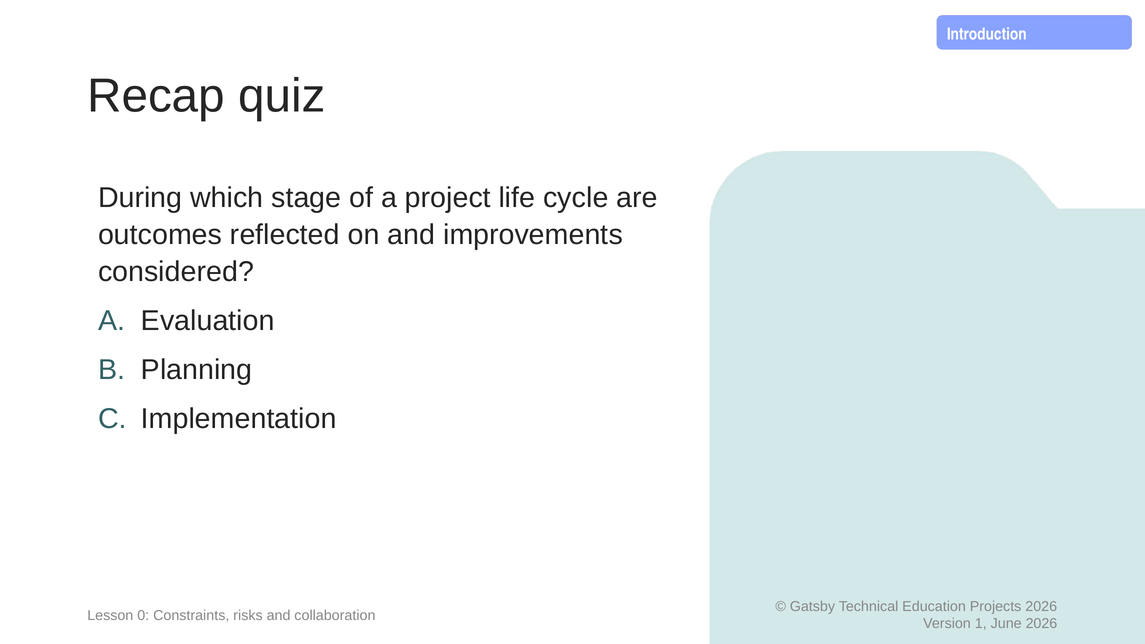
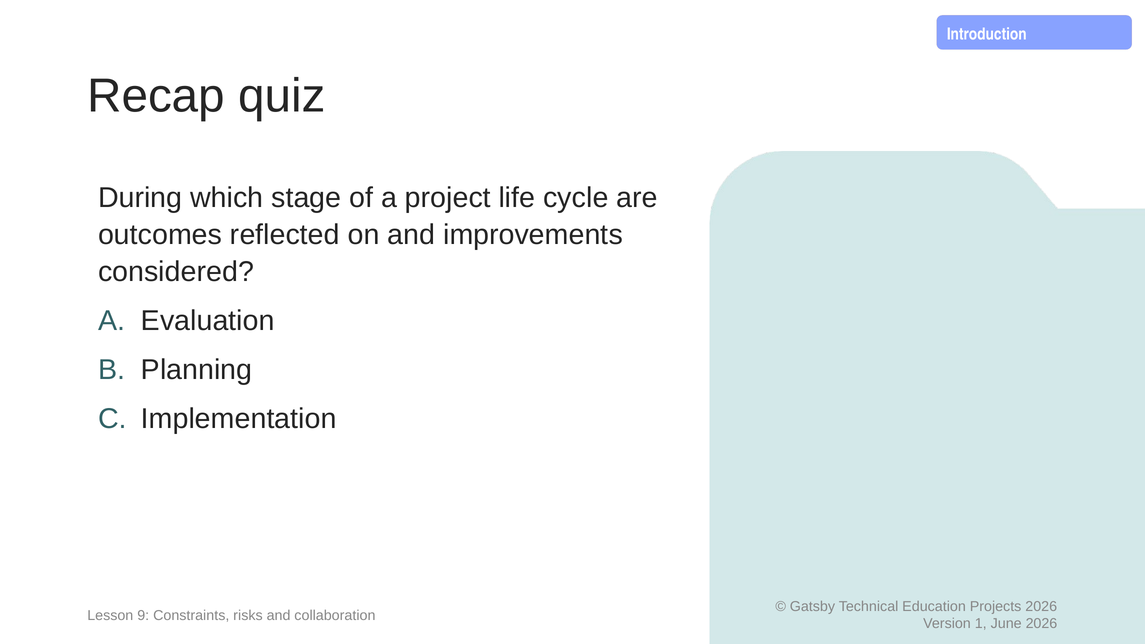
0: 0 -> 9
